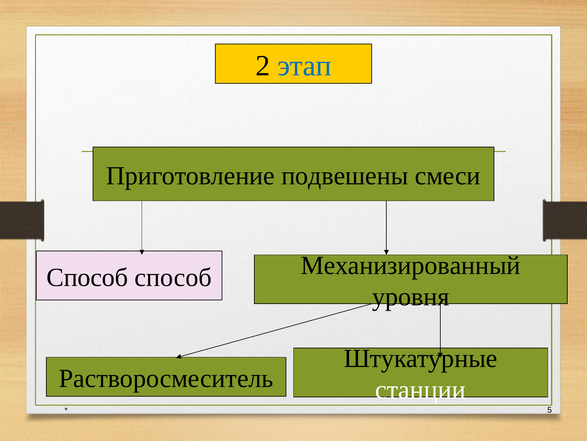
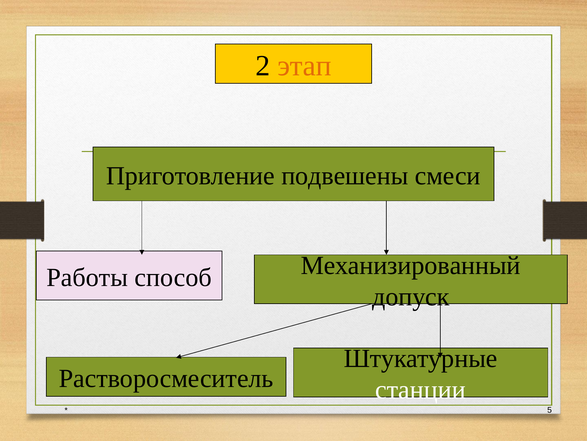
этап colour: blue -> orange
Способ at (87, 277): Способ -> Работы
уровня: уровня -> допуск
